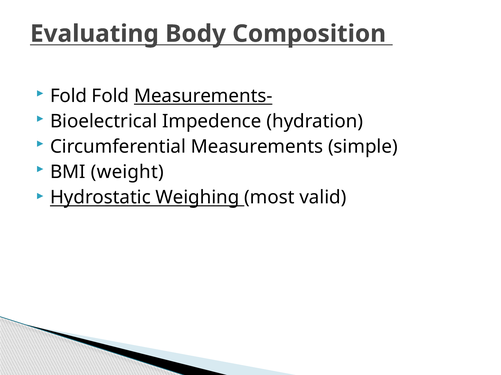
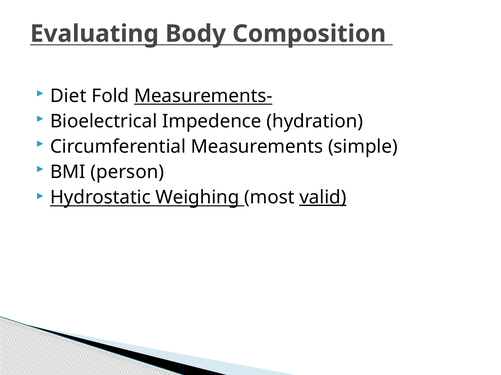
Fold at (68, 96): Fold -> Diet
weight: weight -> person
valid underline: none -> present
